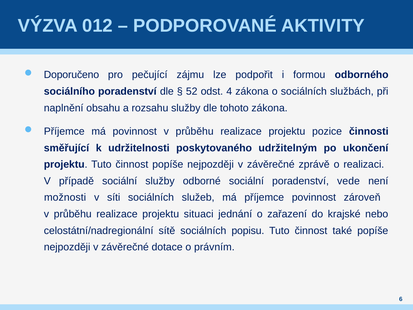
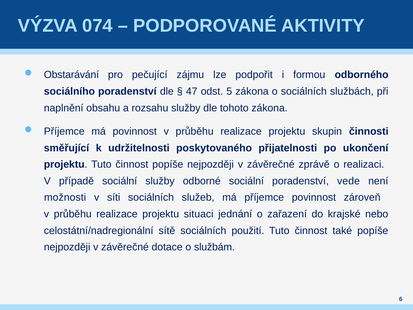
012: 012 -> 074
Doporučeno: Doporučeno -> Obstarávání
52: 52 -> 47
4: 4 -> 5
pozice: pozice -> skupin
udržitelným: udržitelným -> přijatelnosti
popisu: popisu -> použití
právním: právním -> službám
